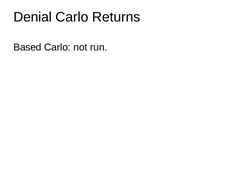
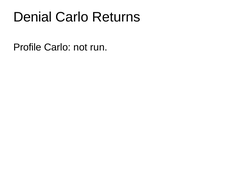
Based: Based -> Profile
